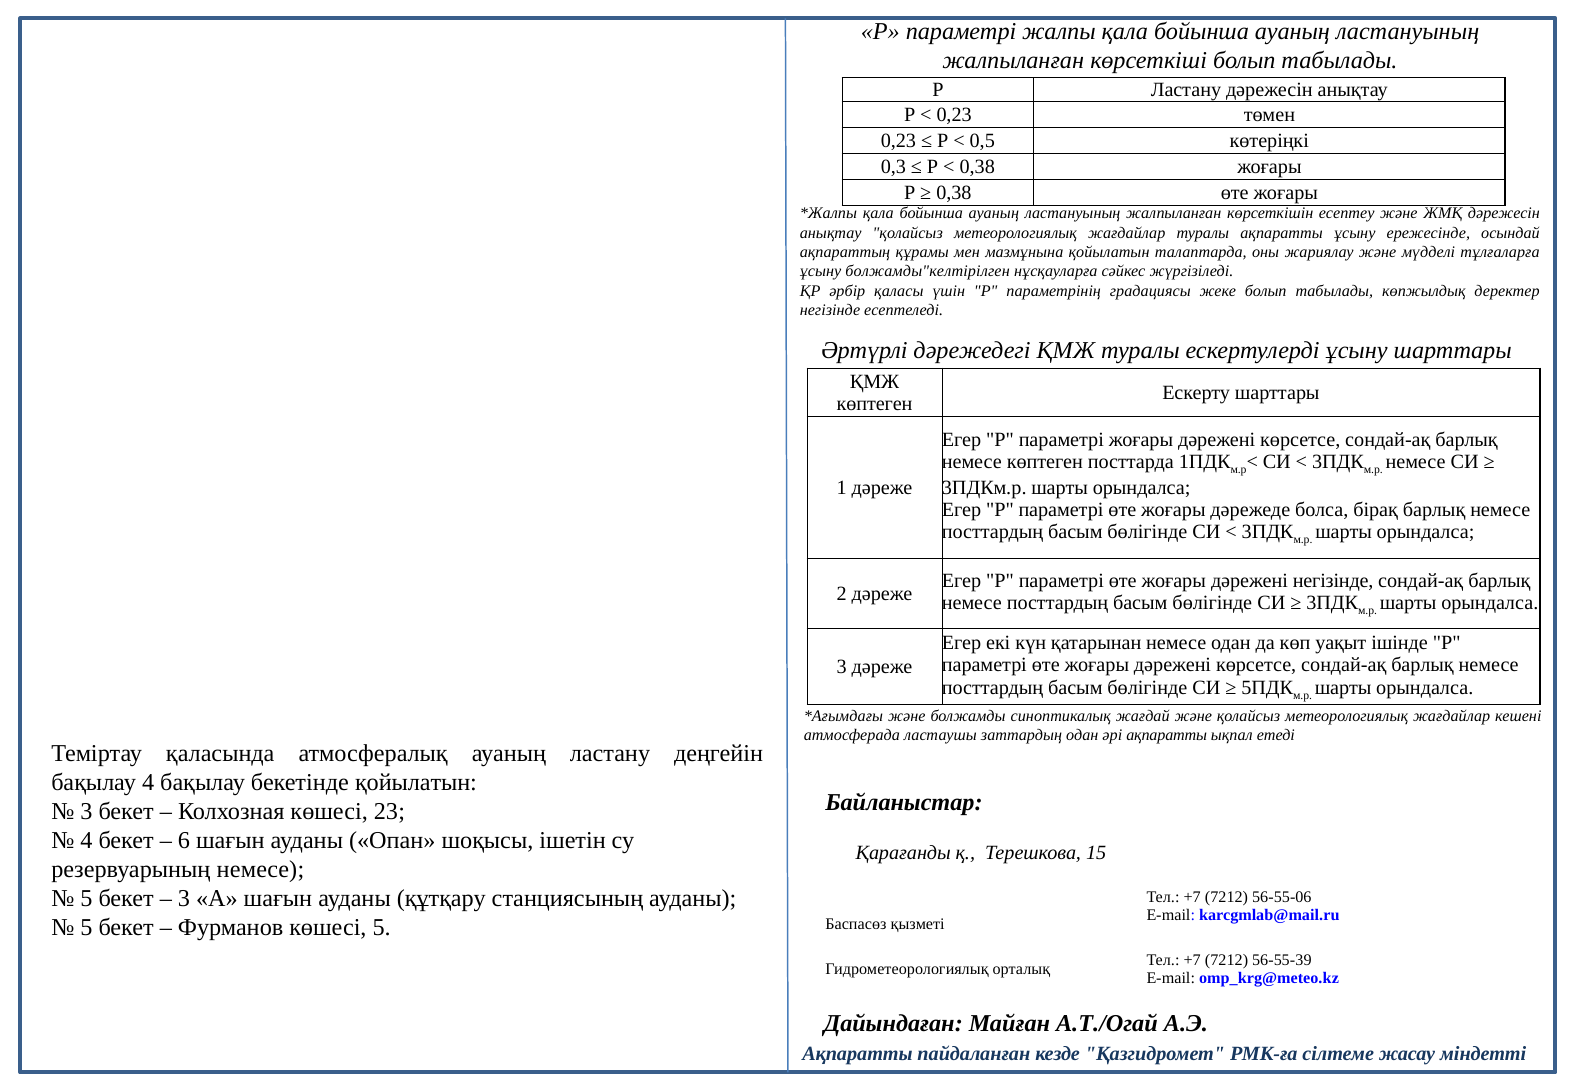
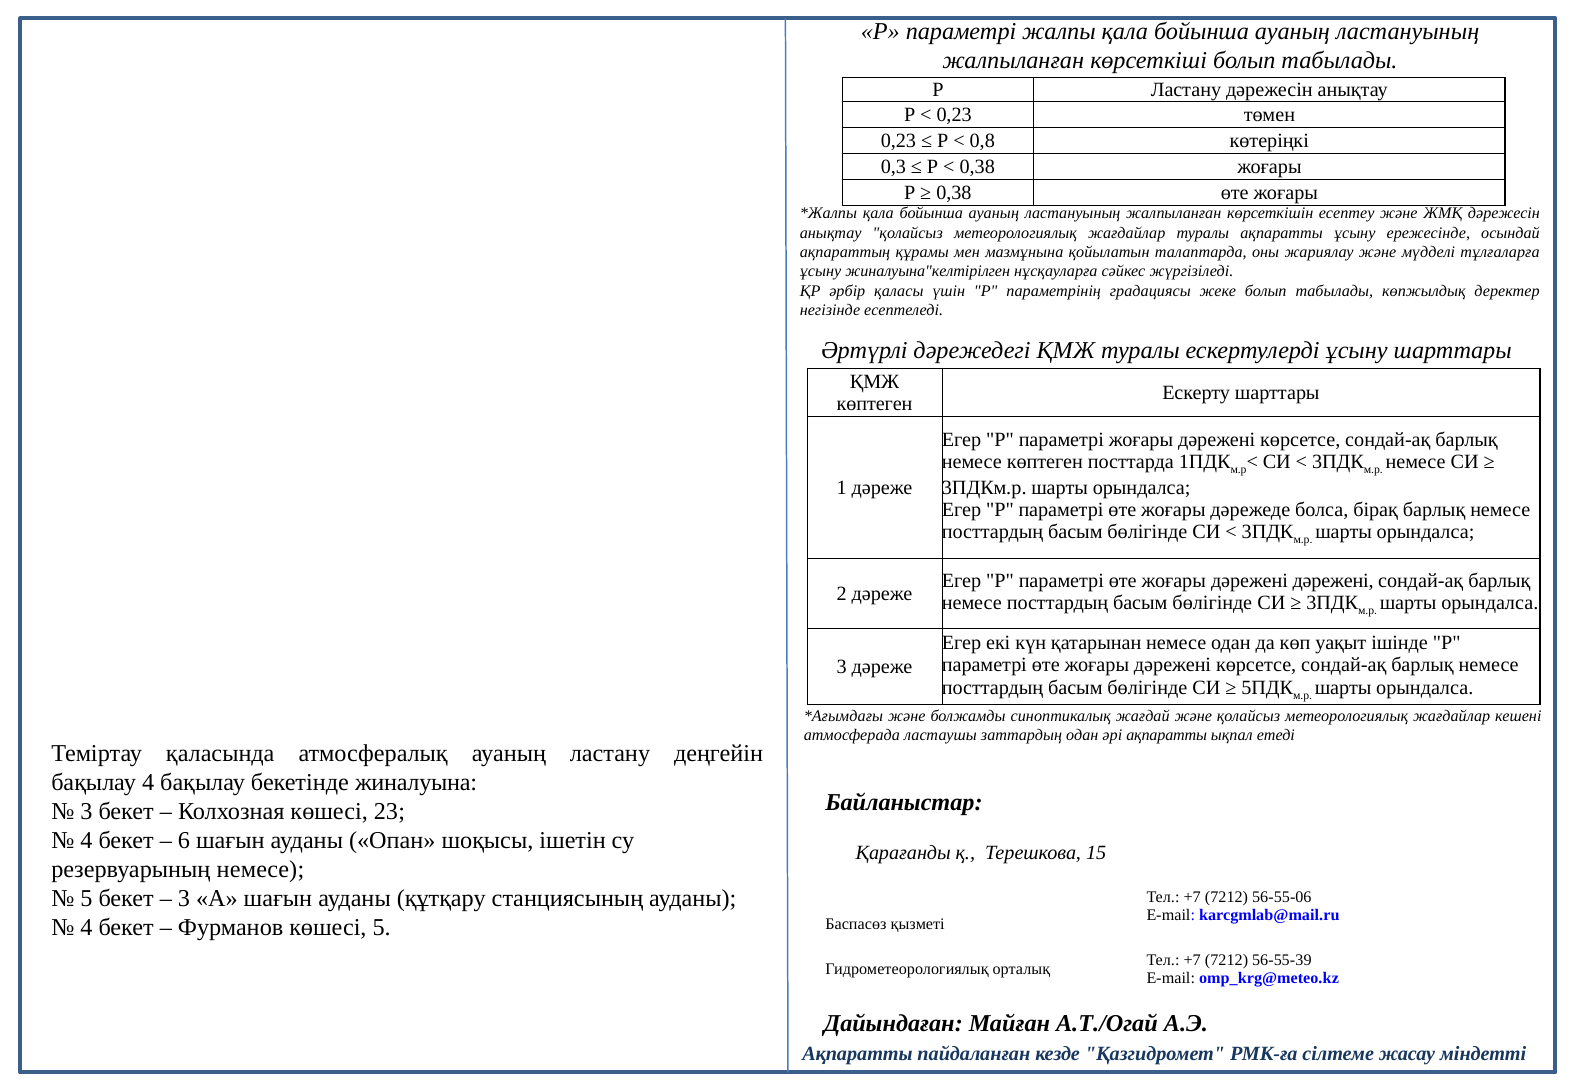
0,5: 0,5 -> 0,8
болжамды"келтірілген: болжамды"келтірілген -> жиналуына"келтірілген
дәрежені негізінде: негізінде -> дәрежені
бекетінде қойылатын: қойылатын -> жиналуына
5 at (86, 928): 5 -> 4
